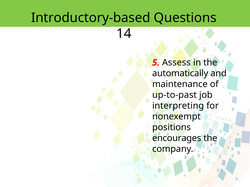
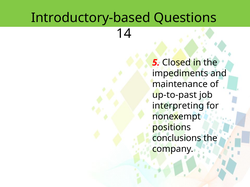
Assess: Assess -> Closed
automatically: automatically -> impediments
encourages: encourages -> conclusions
